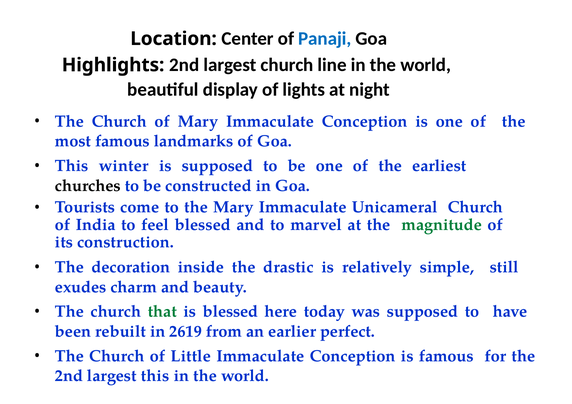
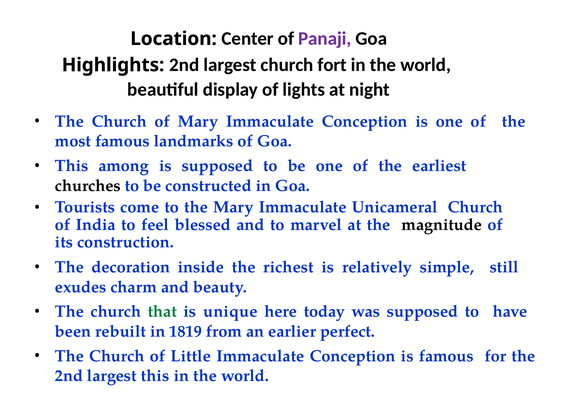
Panaji colour: blue -> purple
line: line -> fort
winter: winter -> among
magnitude colour: green -> black
drastic: drastic -> richest
is blessed: blessed -> unique
2619: 2619 -> 1819
